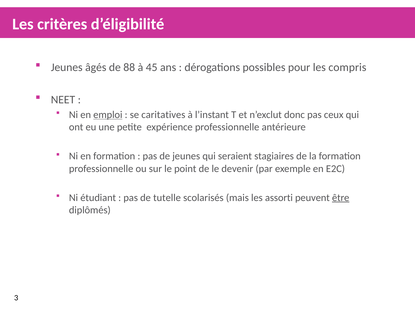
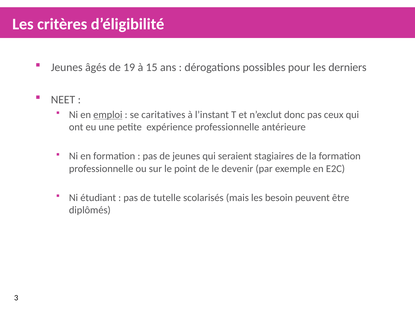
88: 88 -> 19
45: 45 -> 15
compris: compris -> derniers
assorti: assorti -> besoin
être underline: present -> none
